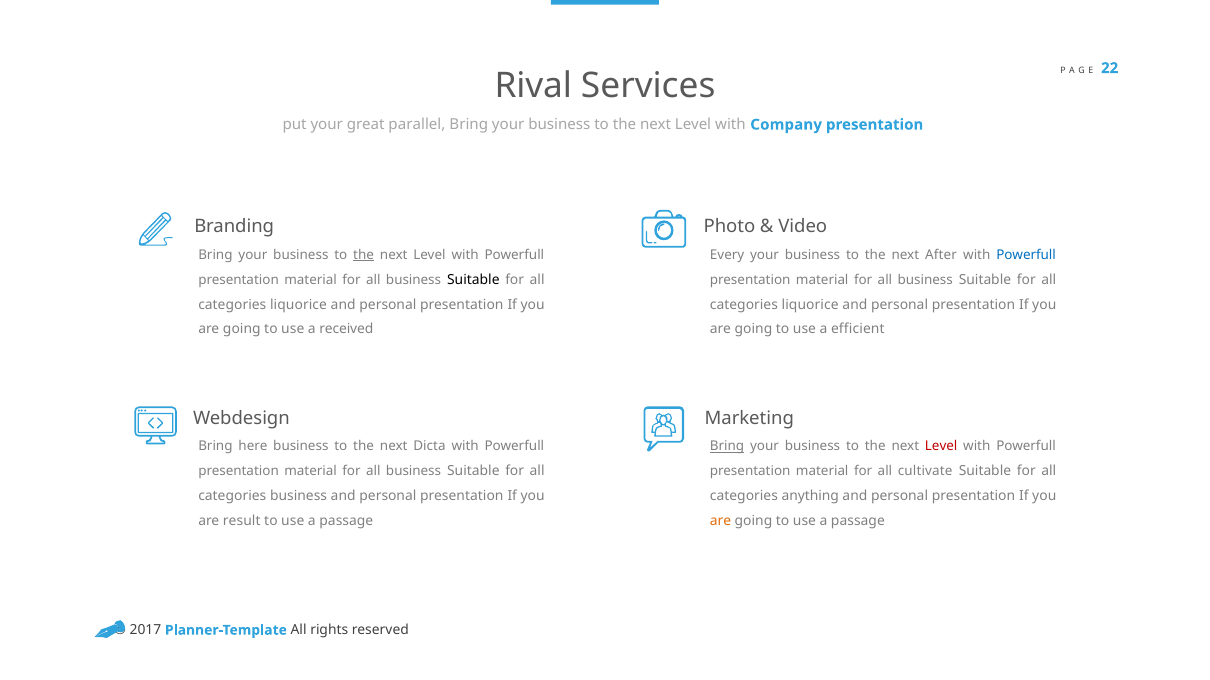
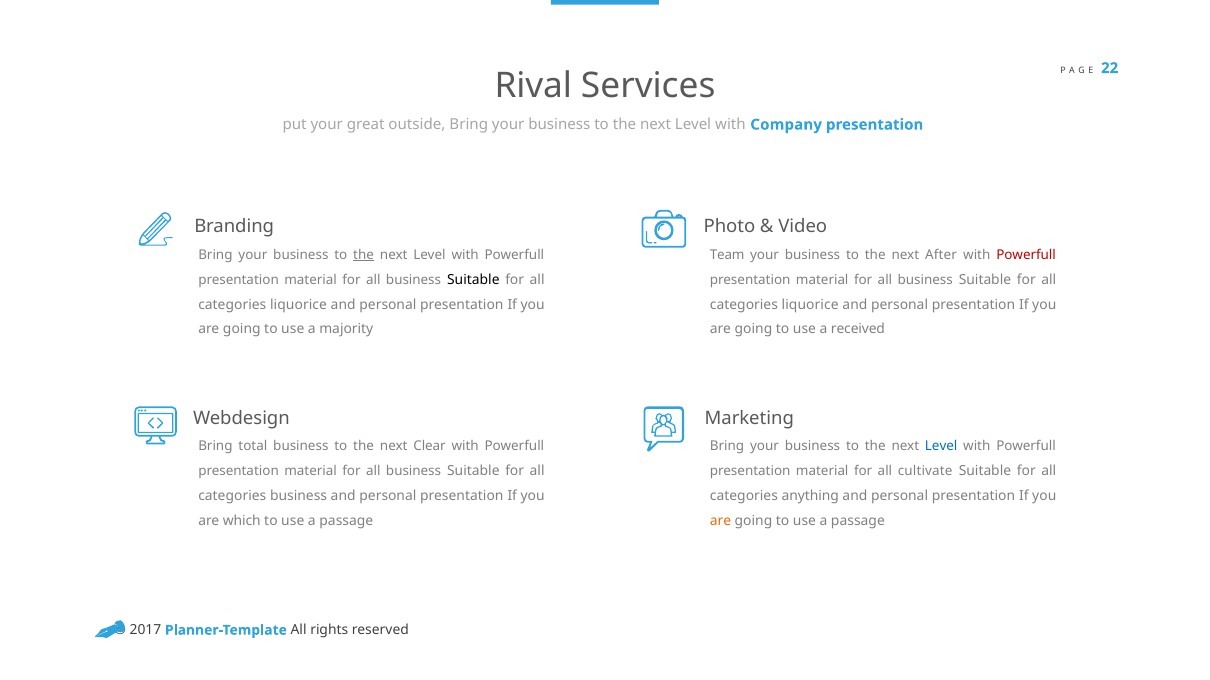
parallel: parallel -> outside
Every: Every -> Team
Powerfull at (1026, 255) colour: blue -> red
received: received -> majority
efficient: efficient -> received
here: here -> total
Dicta: Dicta -> Clear
Bring at (727, 447) underline: present -> none
Level at (941, 447) colour: red -> blue
result: result -> which
